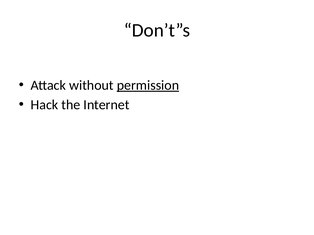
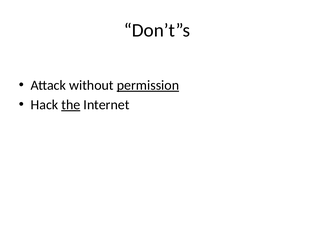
the underline: none -> present
